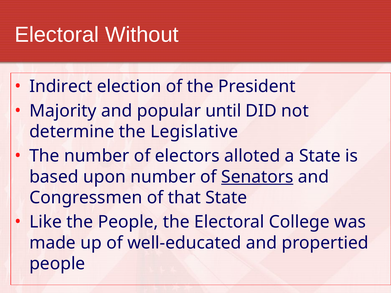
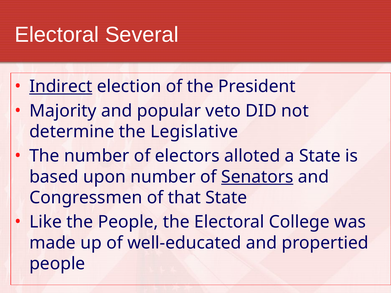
Without: Without -> Several
Indirect underline: none -> present
until: until -> veto
